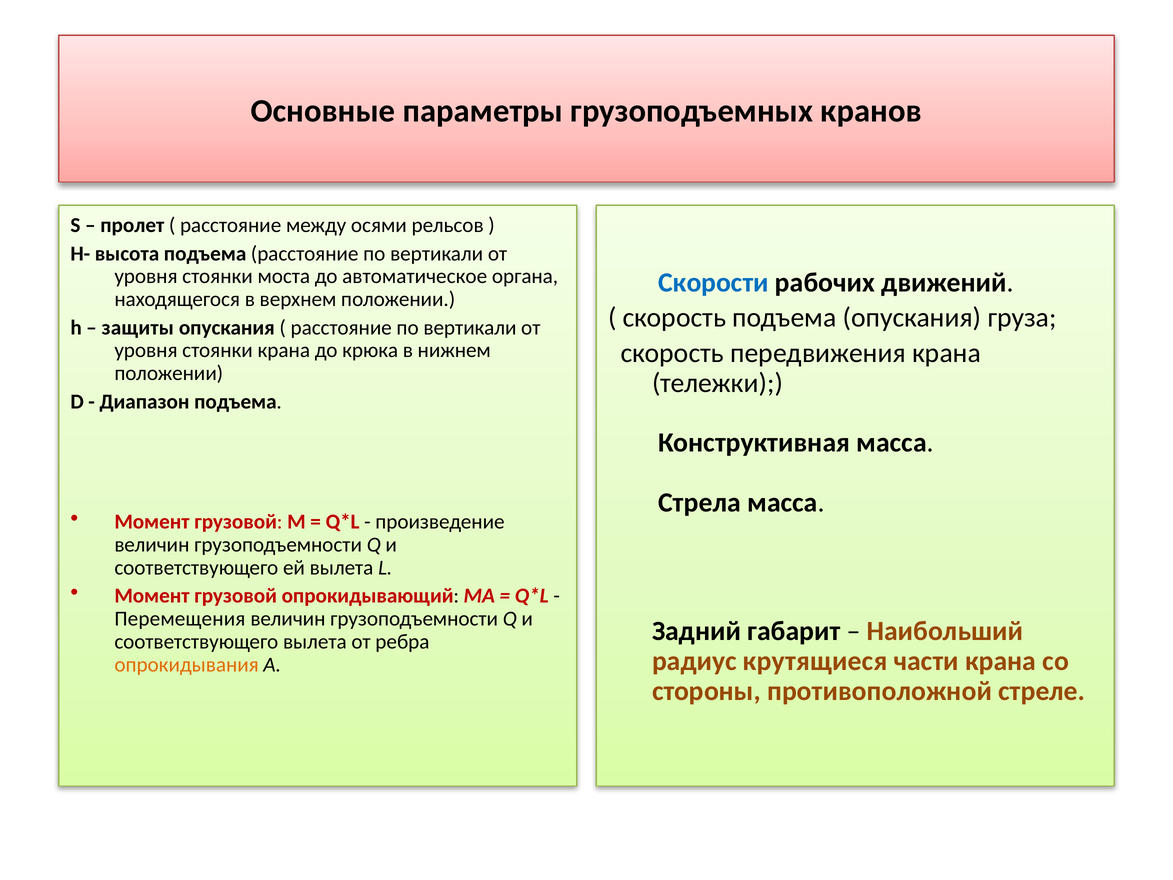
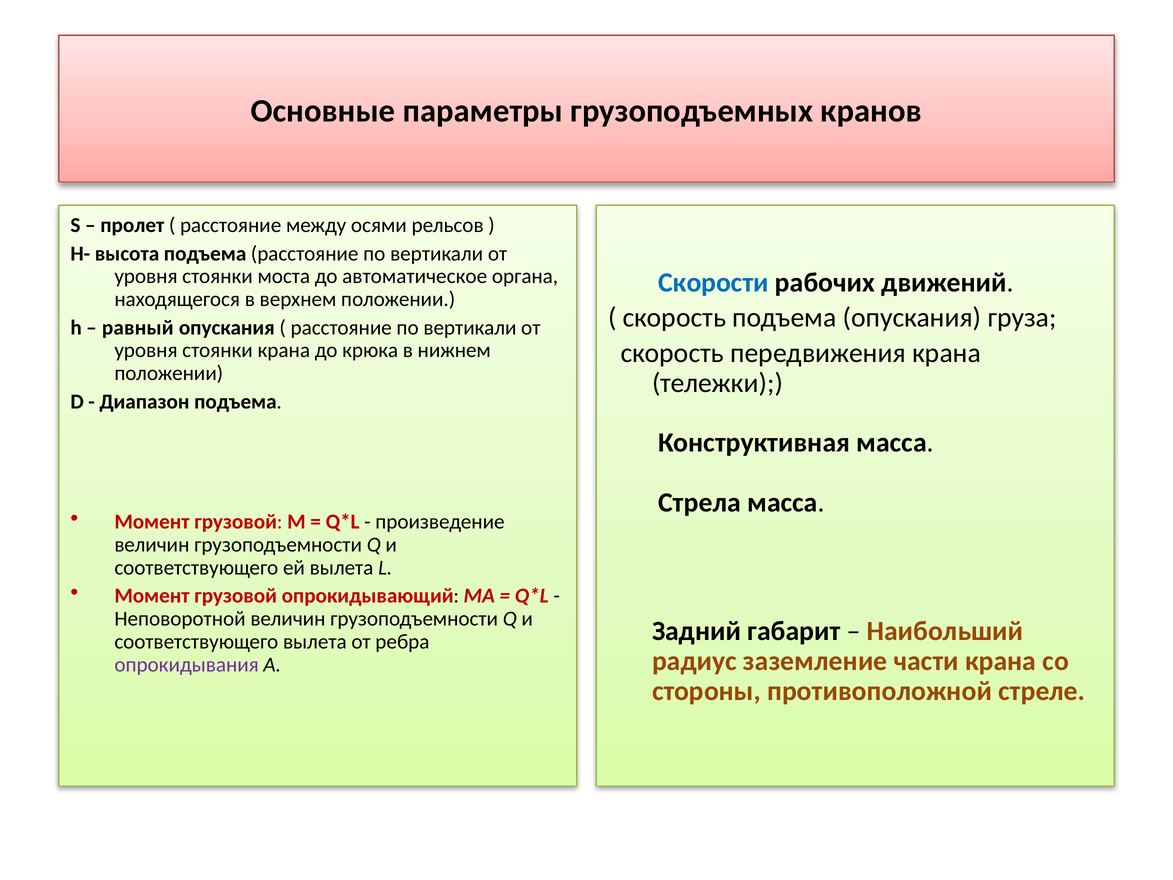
защиты: защиты -> равный
Перемещения: Перемещения -> Неповоротной
крутящиеся: крутящиеся -> заземление
опрокидывания colour: orange -> purple
